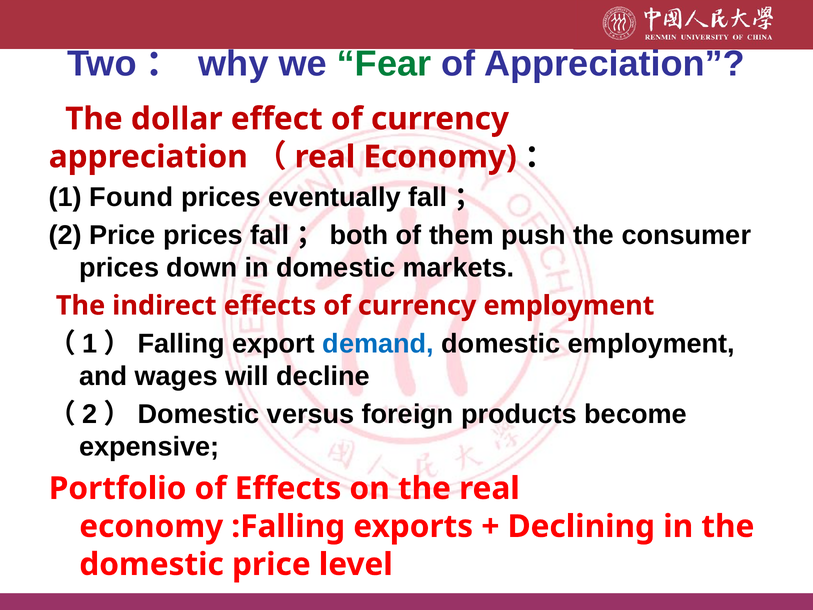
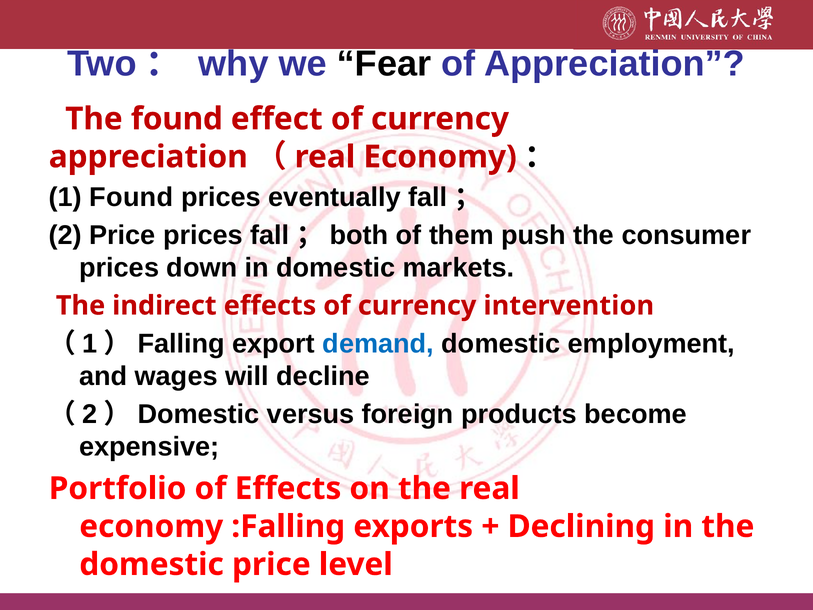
Fear colour: green -> black
The dollar: dollar -> found
currency employment: employment -> intervention
